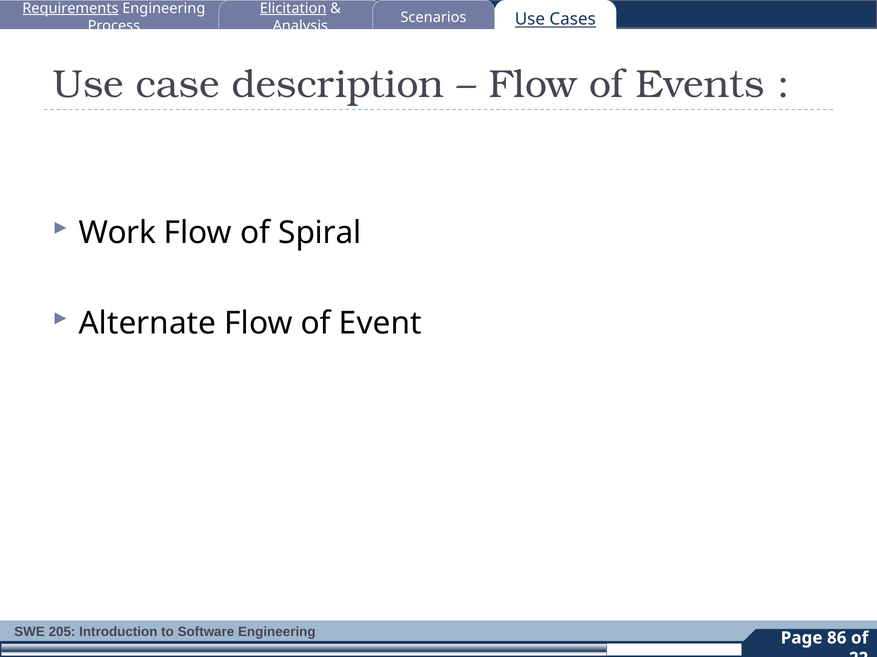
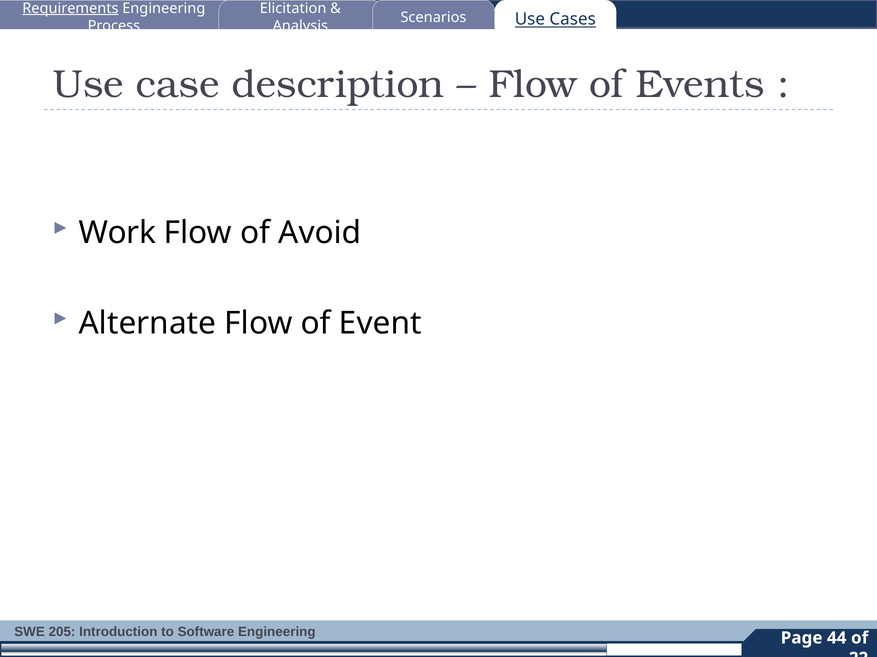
Elicitation underline: present -> none
Spiral: Spiral -> Avoid
86: 86 -> 44
